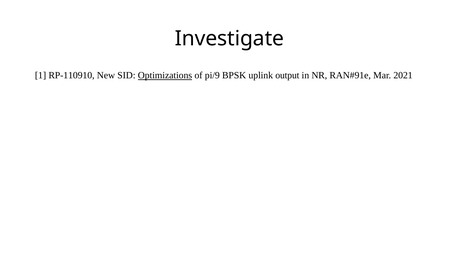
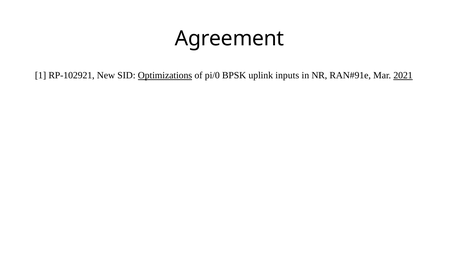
Investigate: Investigate -> Agreement
RP-110910: RP-110910 -> RP-102921
pi/9: pi/9 -> pi/0
output: output -> inputs
2021 underline: none -> present
